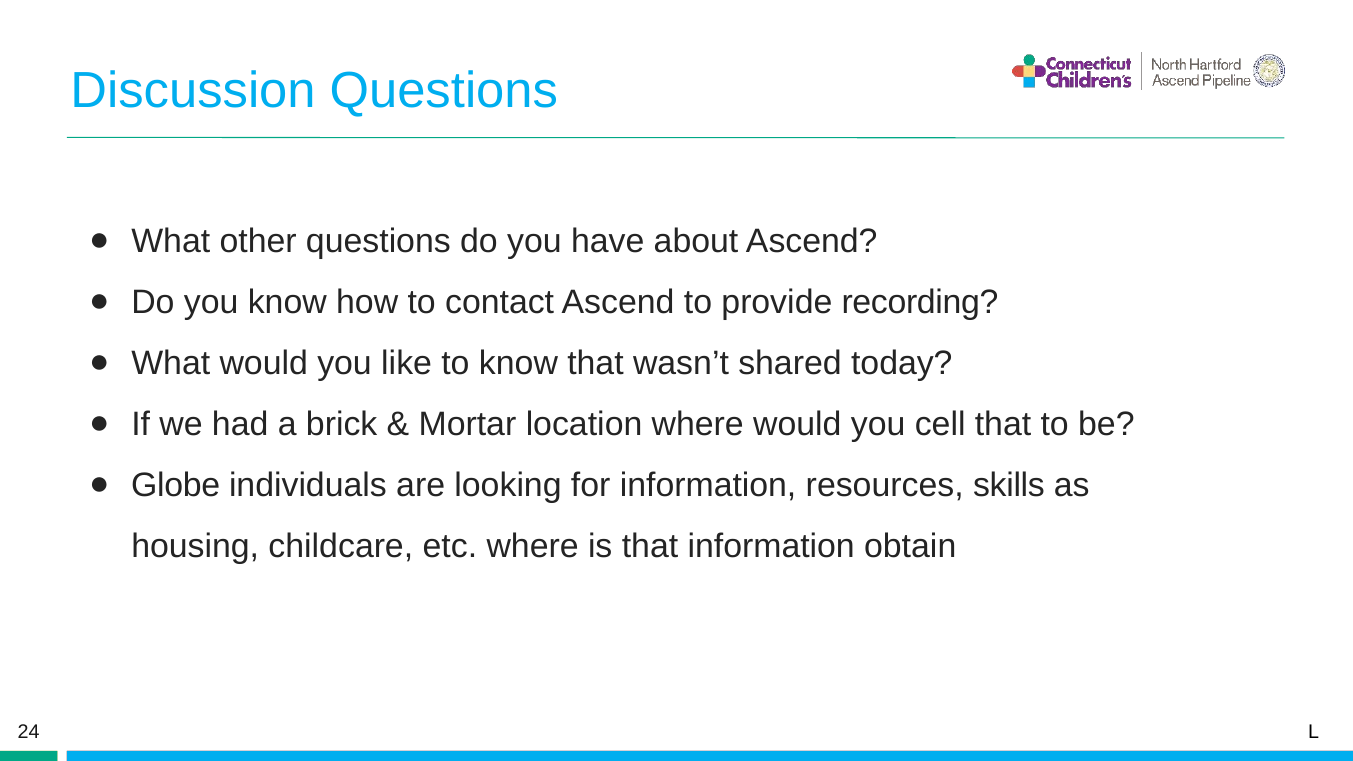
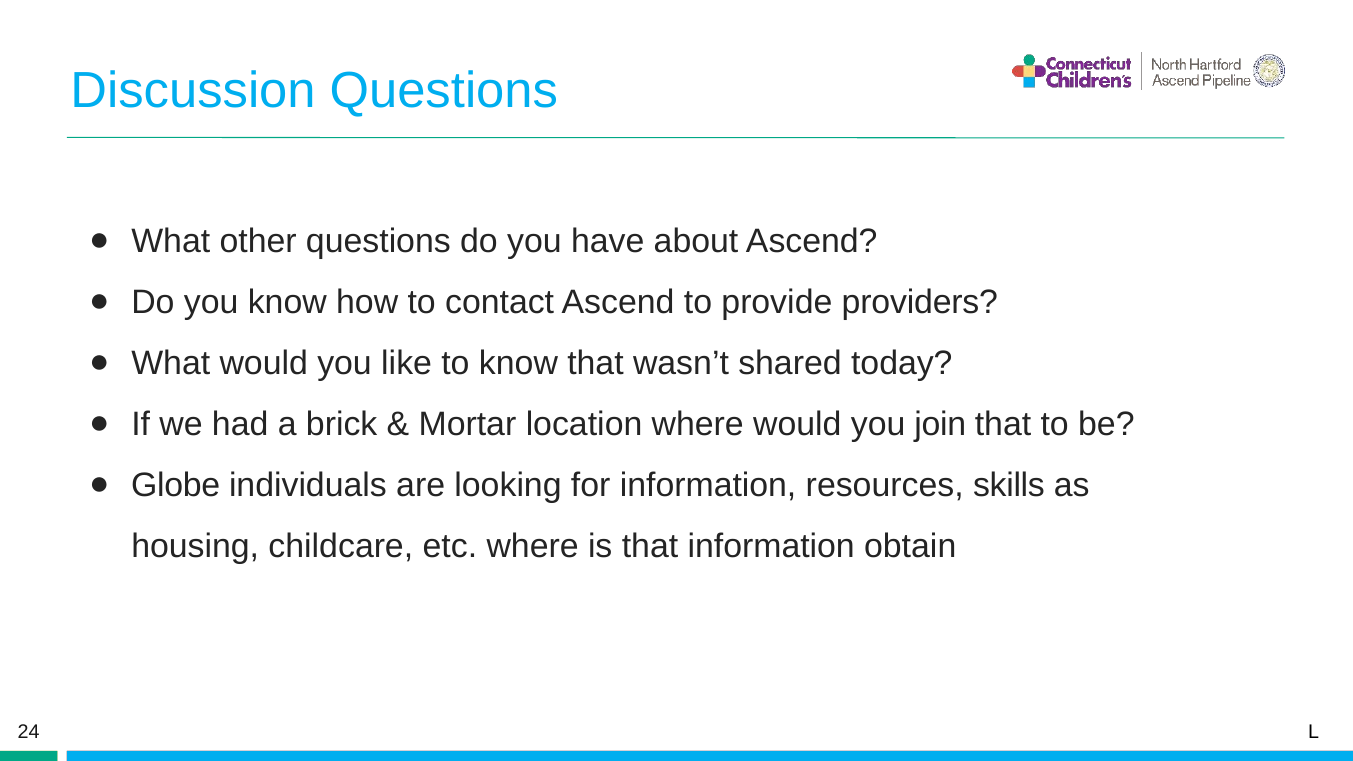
recording: recording -> providers
cell: cell -> join
